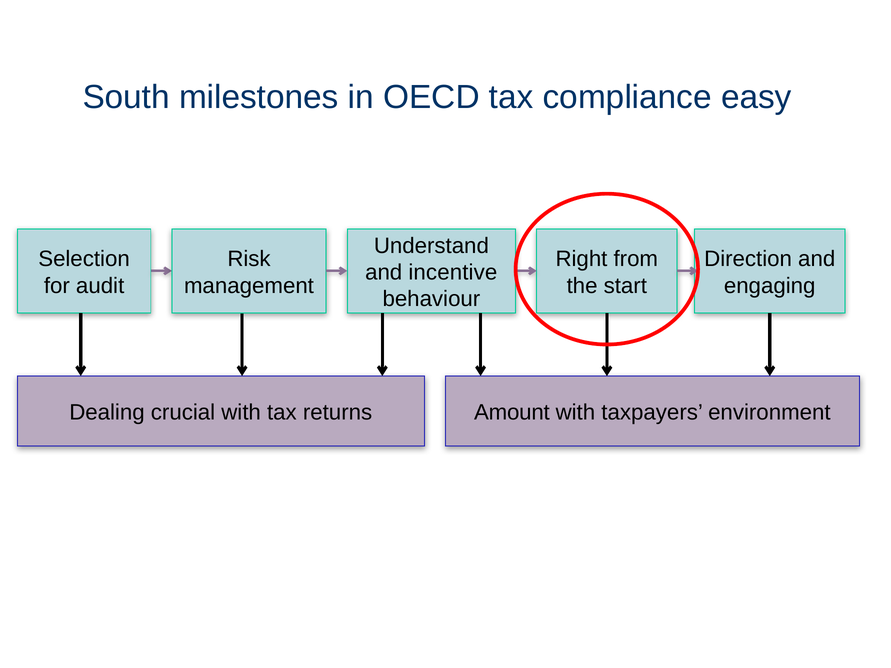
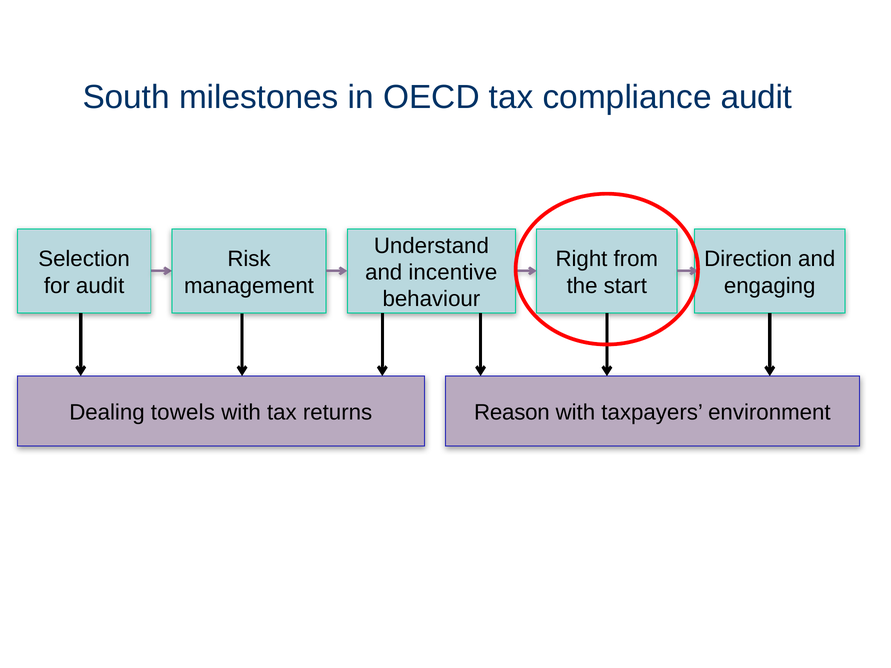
compliance easy: easy -> audit
crucial: crucial -> towels
Amount: Amount -> Reason
